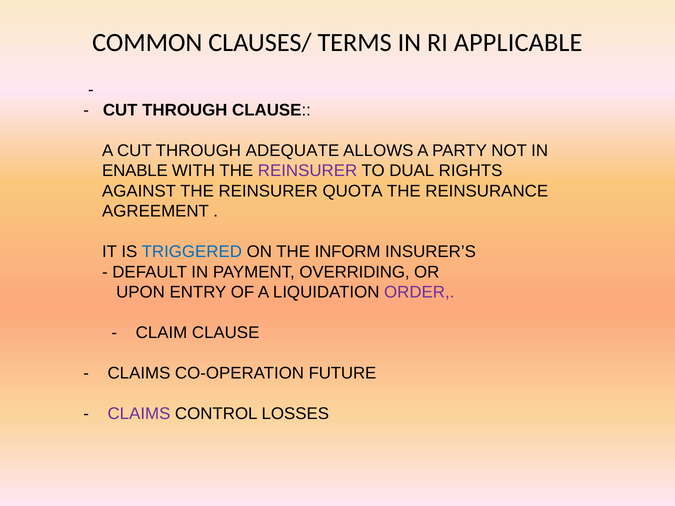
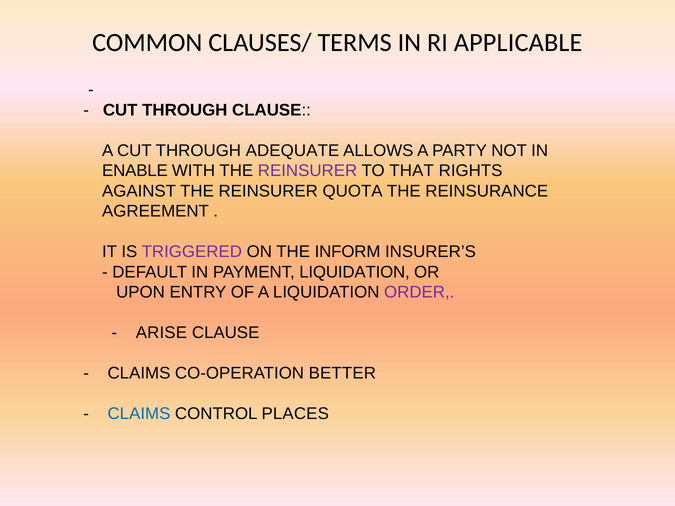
DUAL: DUAL -> THAT
TRIGGERED colour: blue -> purple
PAYMENT OVERRIDING: OVERRIDING -> LIQUIDATION
CLAIM: CLAIM -> ARISE
FUTURE: FUTURE -> BETTER
CLAIMS at (139, 414) colour: purple -> blue
LOSSES: LOSSES -> PLACES
